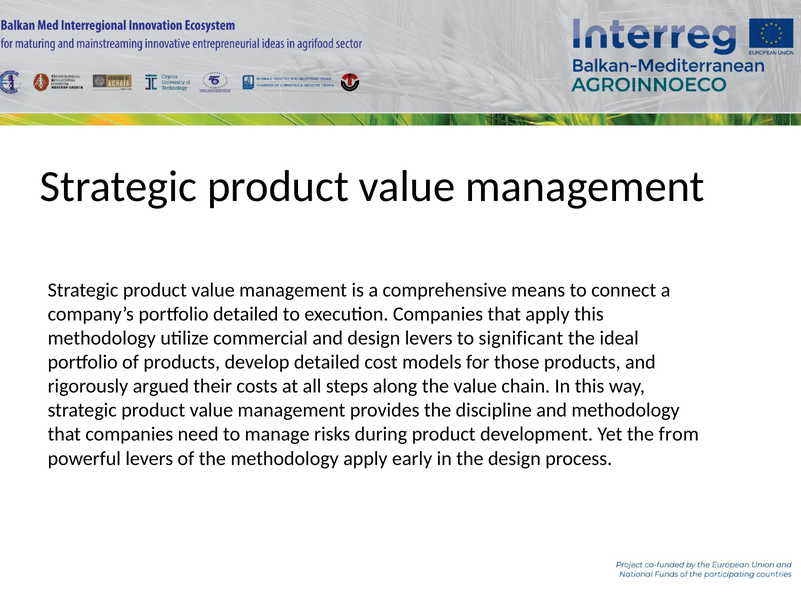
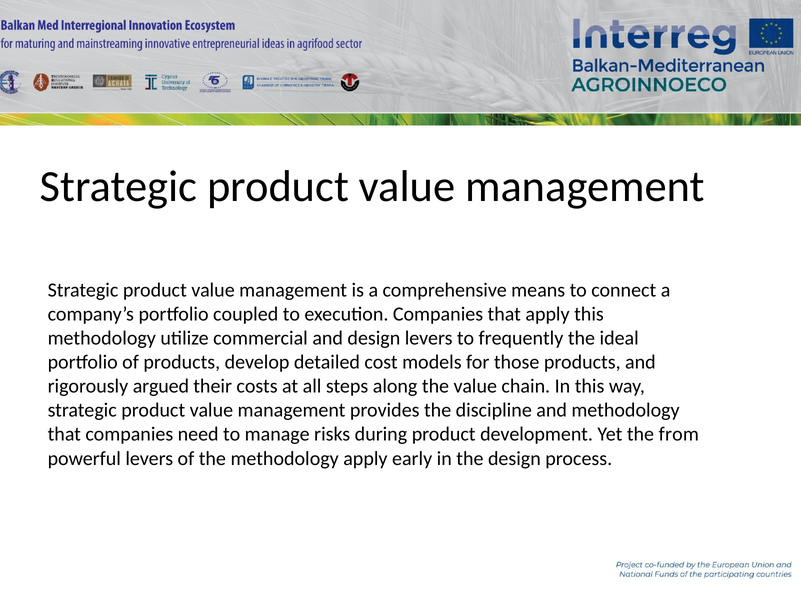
portfolio detailed: detailed -> coupled
significant: significant -> frequently
